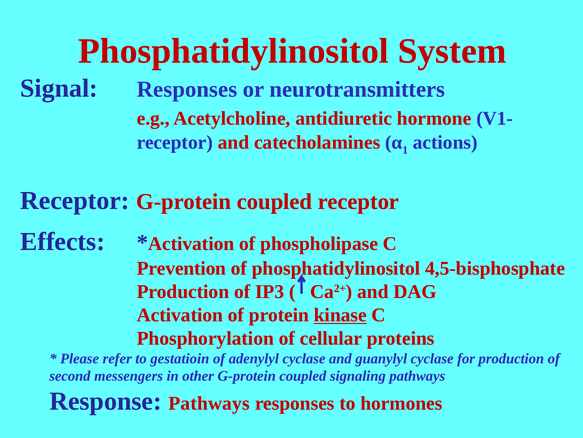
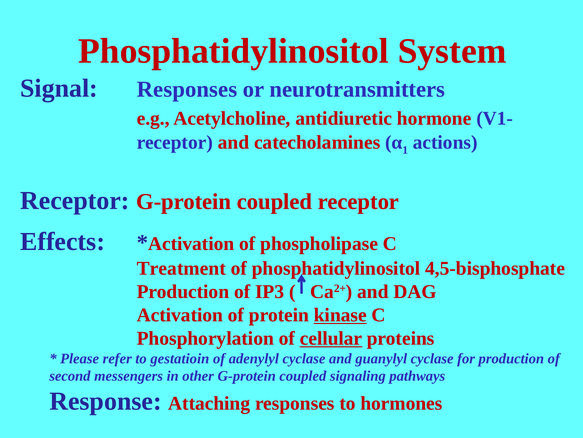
Prevention: Prevention -> Treatment
cellular underline: none -> present
Response Pathways: Pathways -> Attaching
